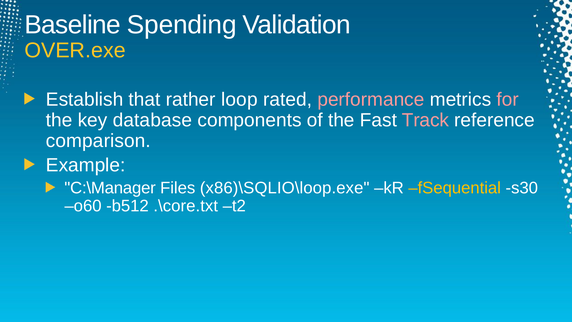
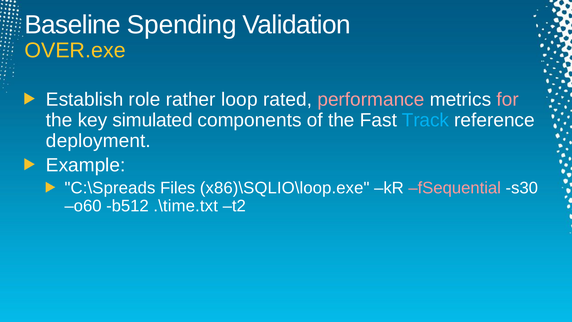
that: that -> role
database: database -> simulated
Track colour: pink -> light blue
comparison: comparison -> deployment
C:\Manager: C:\Manager -> C:\Spreads
fSequential colour: yellow -> pink
.\core.txt: .\core.txt -> .\time.txt
